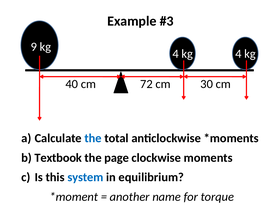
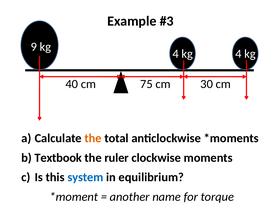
72: 72 -> 75
the at (93, 138) colour: blue -> orange
page: page -> ruler
